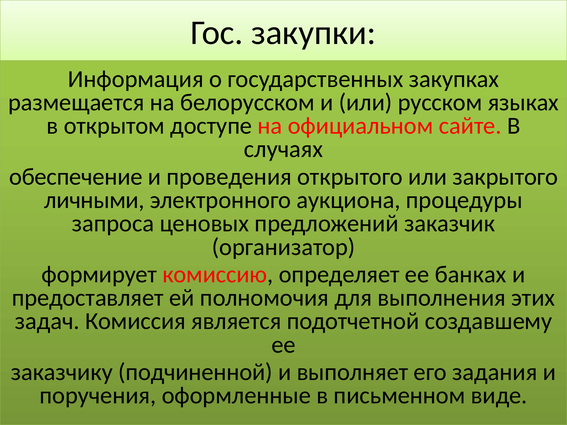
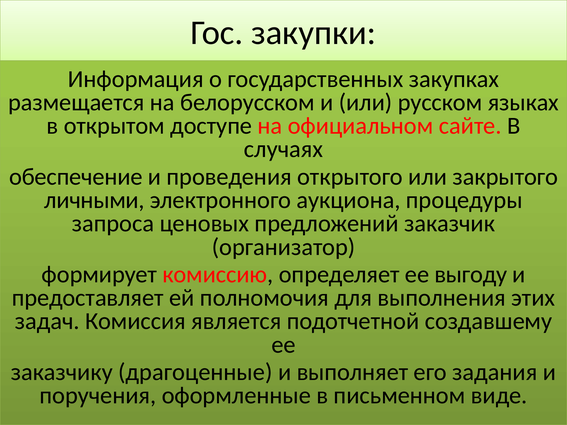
банках: банках -> выгоду
подчиненной: подчиненной -> драгоценные
